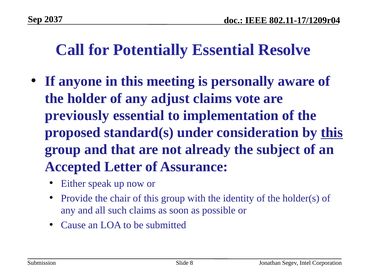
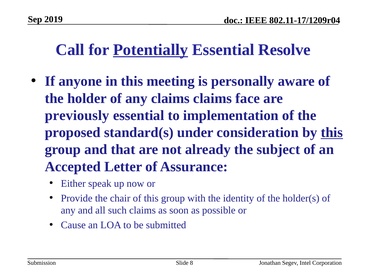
2037: 2037 -> 2019
Potentially underline: none -> present
any adjust: adjust -> claims
vote: vote -> face
